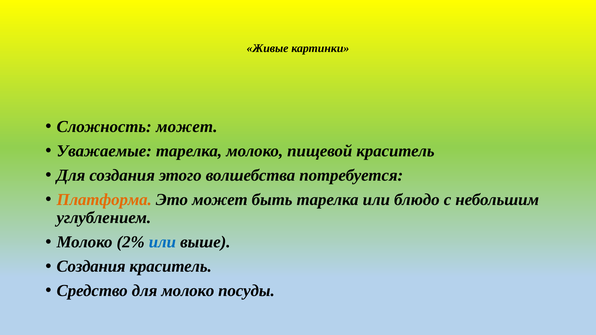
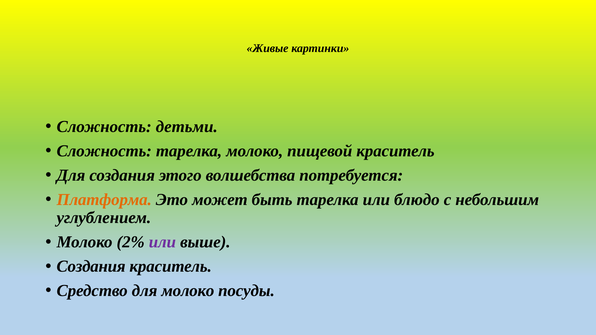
Сложность может: может -> детьми
Уважаемые at (104, 151): Уважаемые -> Сложность
или at (162, 242) colour: blue -> purple
